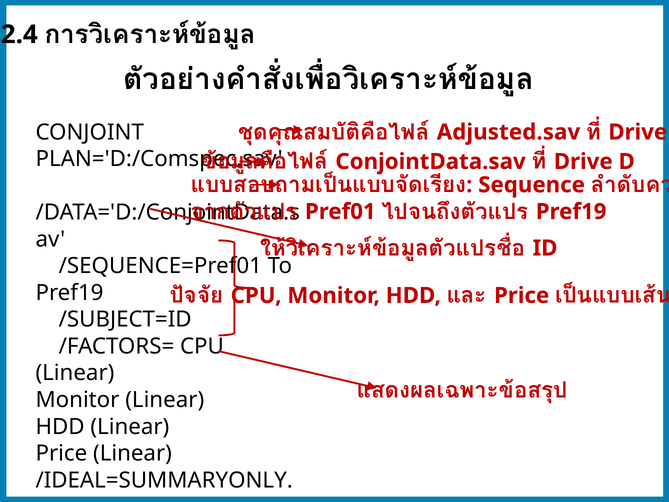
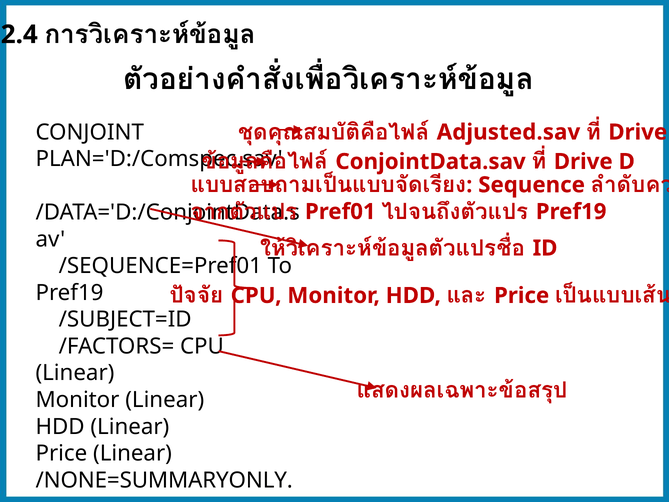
/IDEAL=SUMMARYONLY: /IDEAL=SUMMARYONLY -> /NONE=SUMMARYONLY
